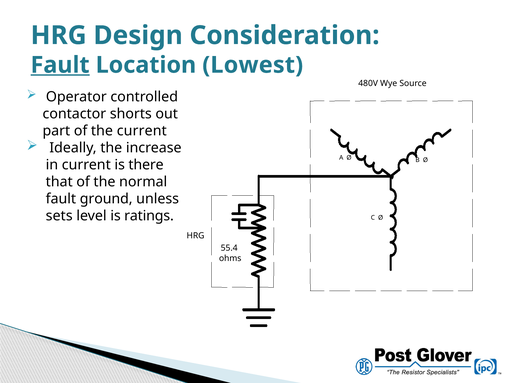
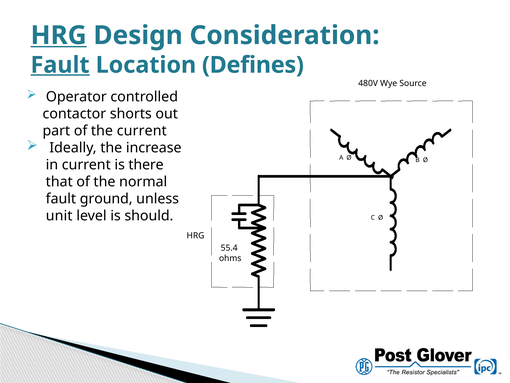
HRG at (59, 35) underline: none -> present
Lowest: Lowest -> Defines
sets: sets -> unit
ratings: ratings -> should
